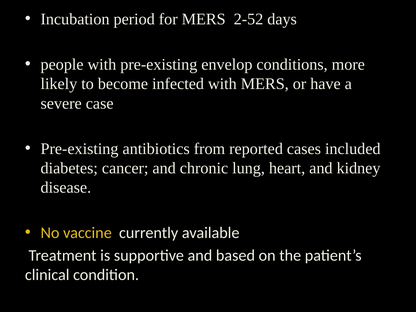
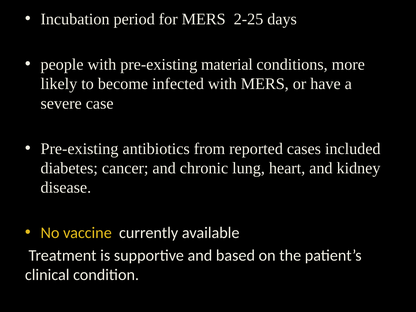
2-52: 2-52 -> 2-25
envelop: envelop -> material
